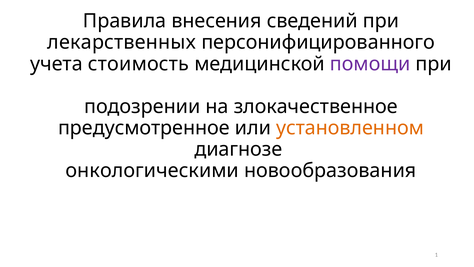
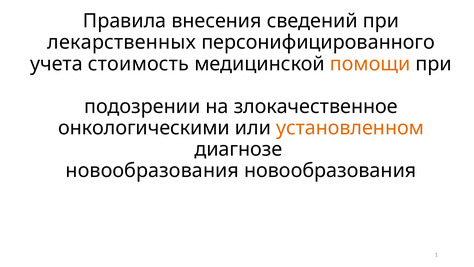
помощи colour: purple -> orange
предусмотренное: предусмотренное -> онкологическими
онкологическими at (152, 170): онкологическими -> новообразования
